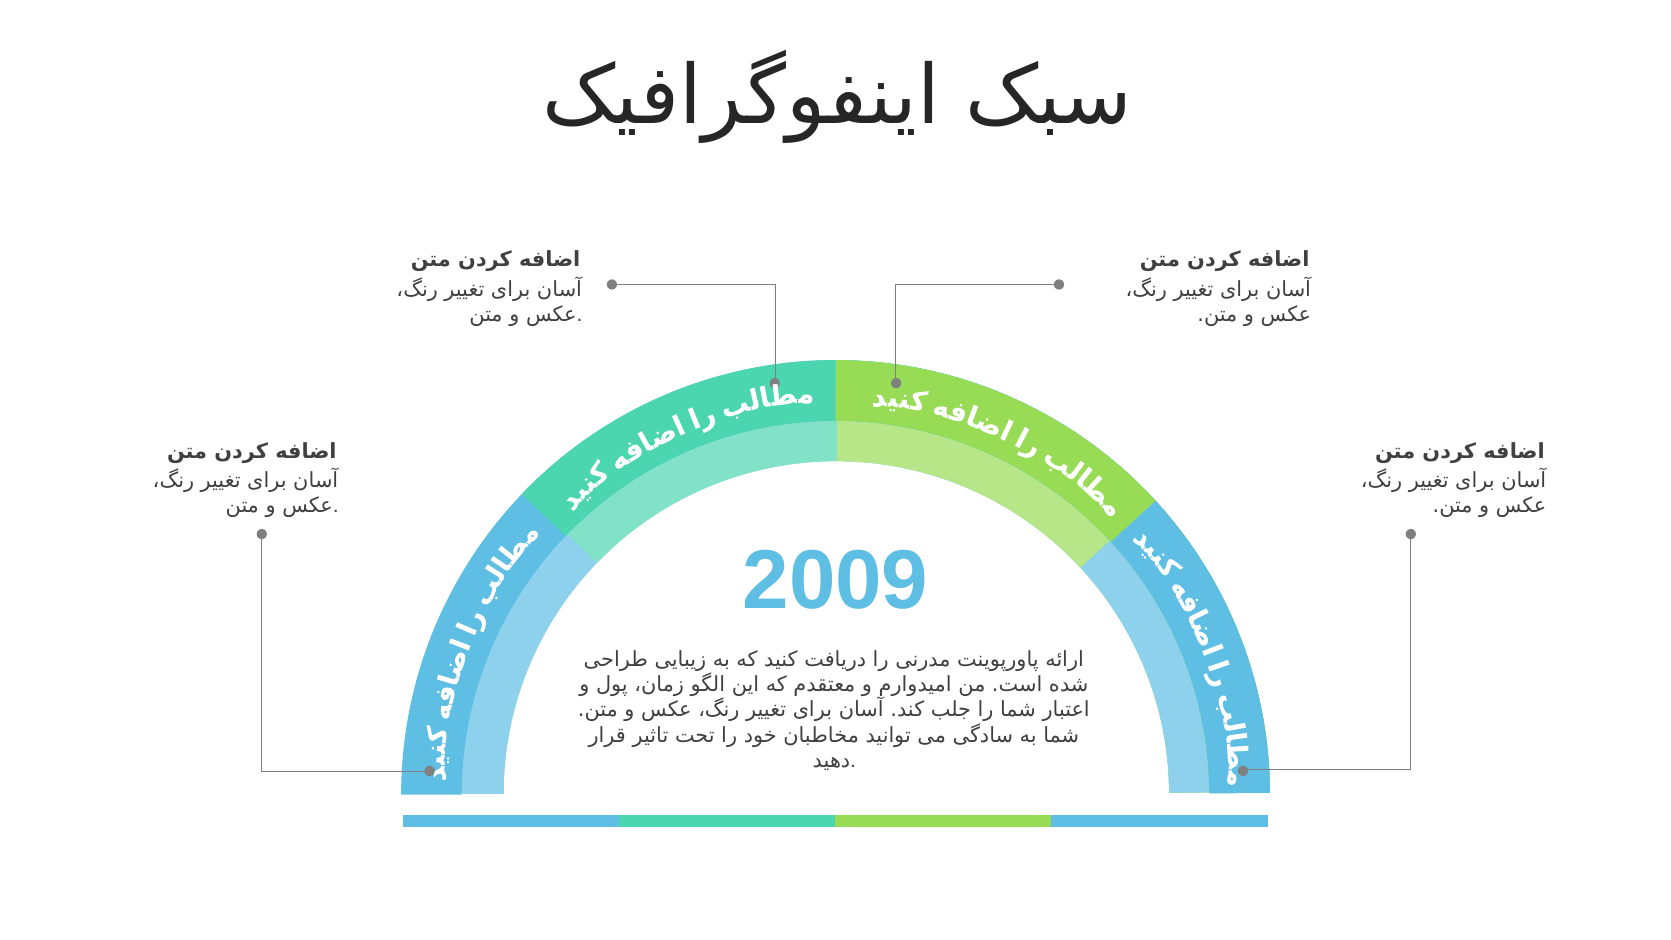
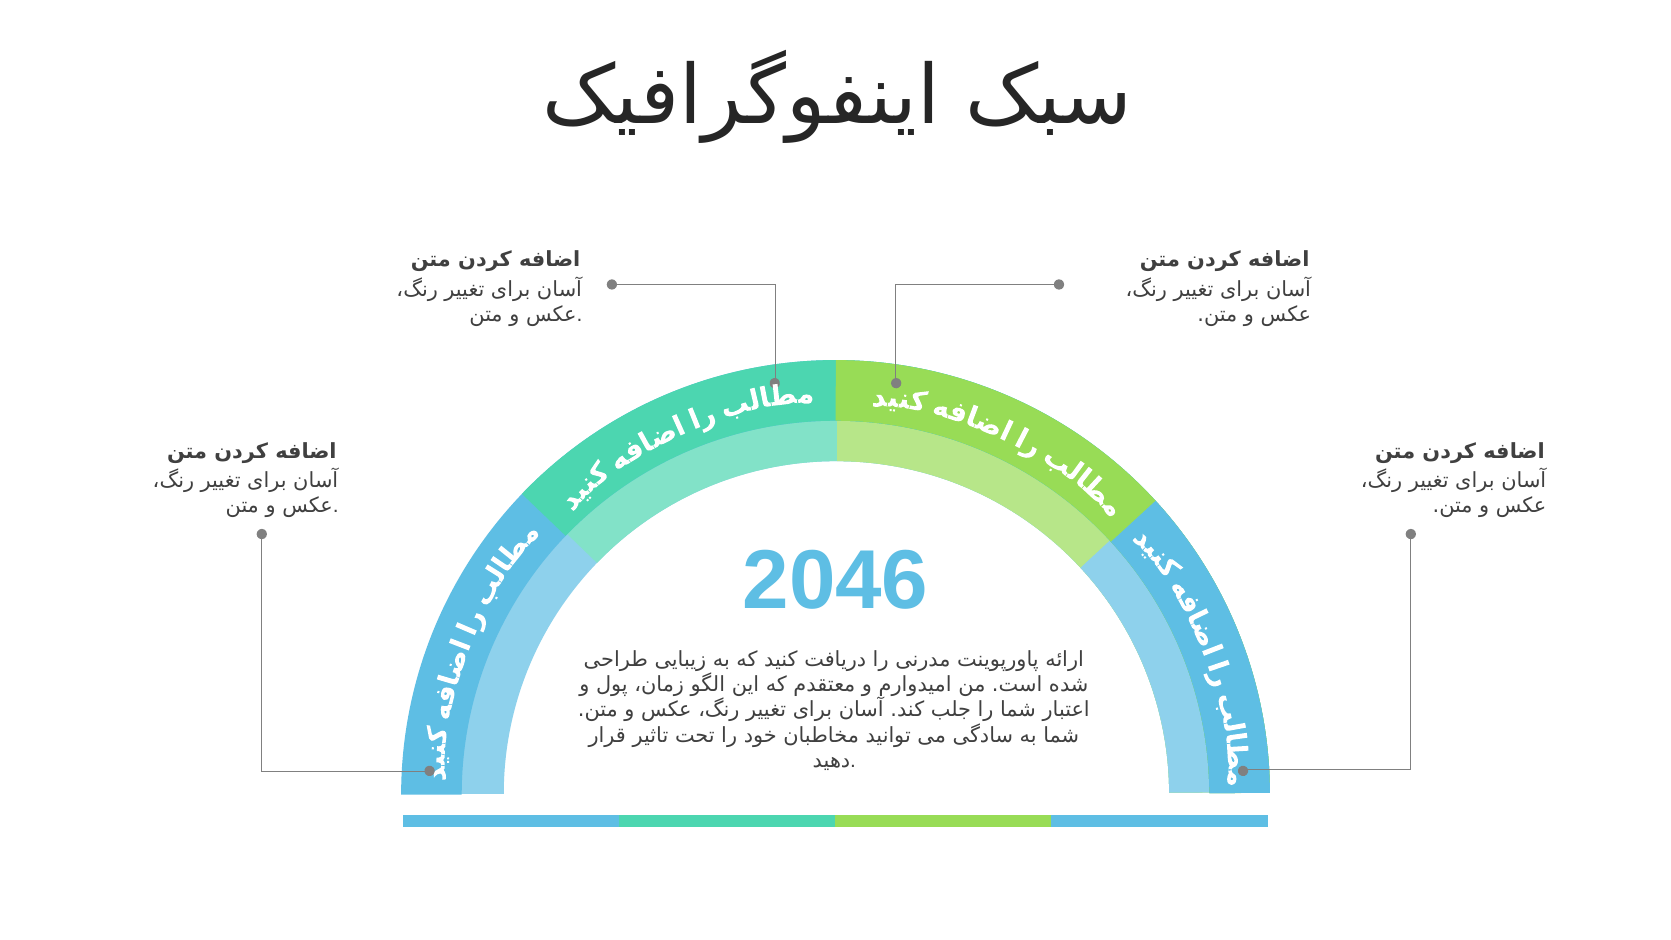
2009: 2009 -> 2046
